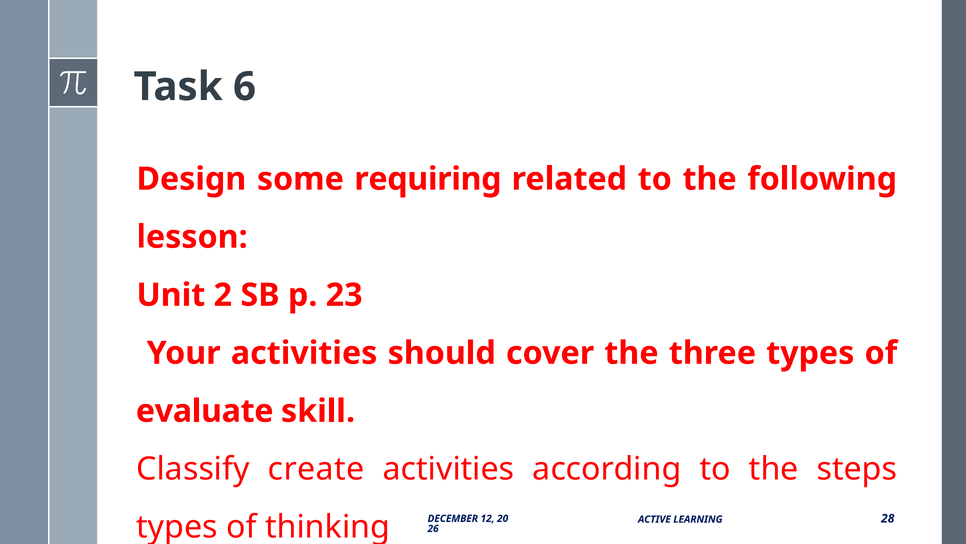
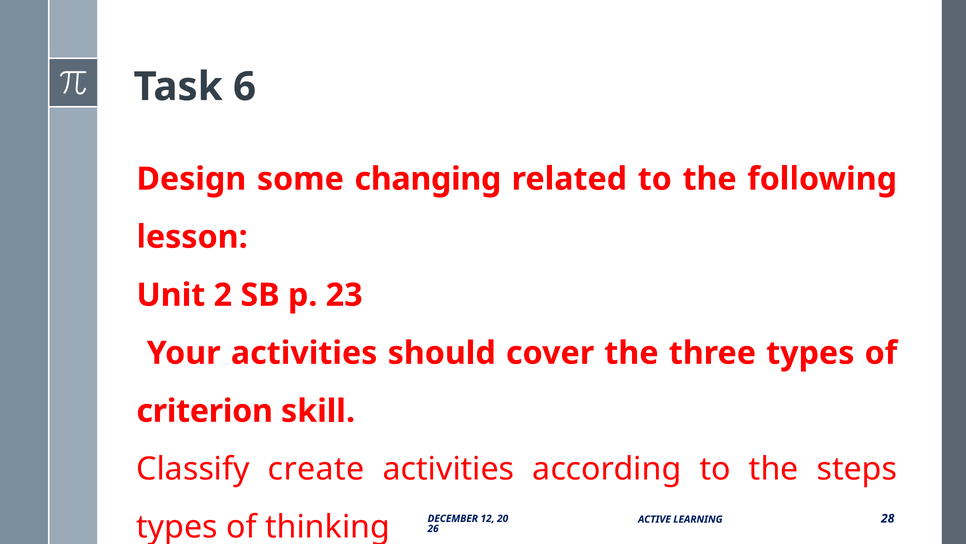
requiring: requiring -> changing
evaluate: evaluate -> criterion
